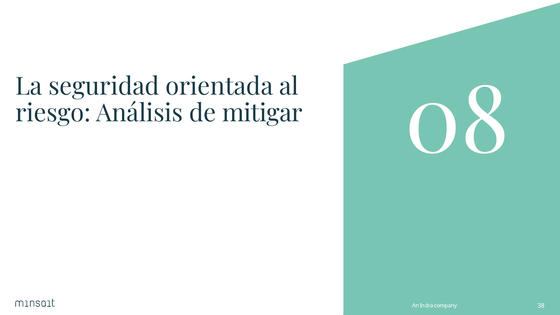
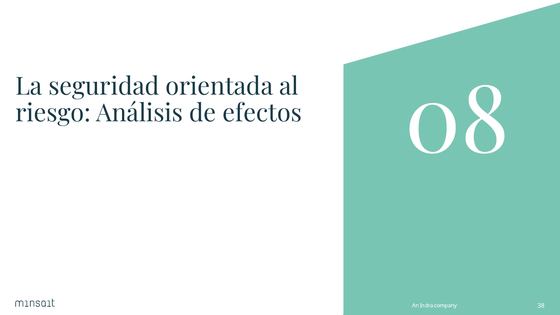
mitigar: mitigar -> efectos
